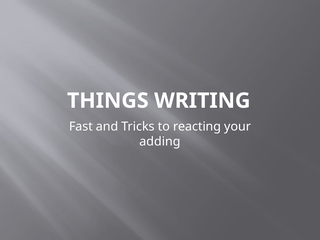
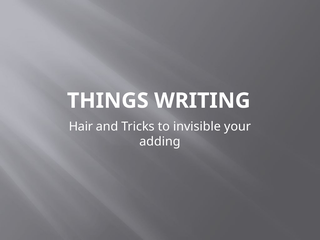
Fast: Fast -> Hair
reacting: reacting -> invisible
